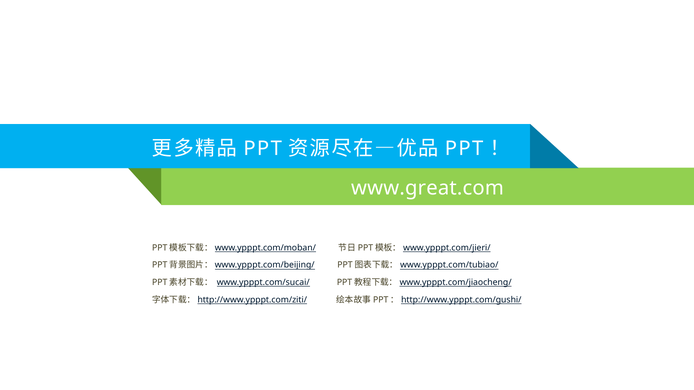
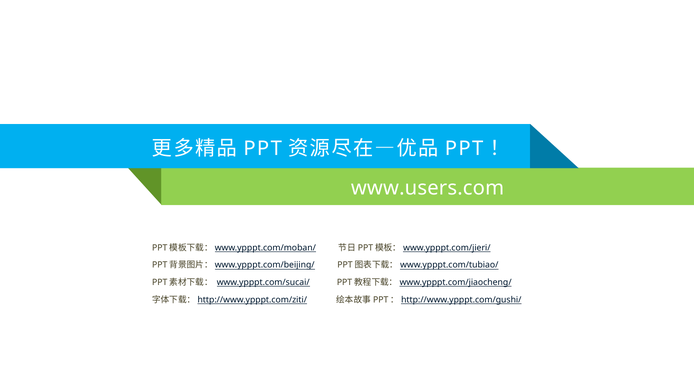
www.great.com: www.great.com -> www.users.com
